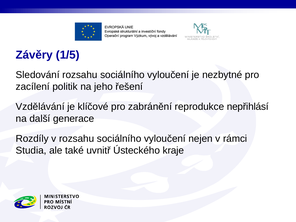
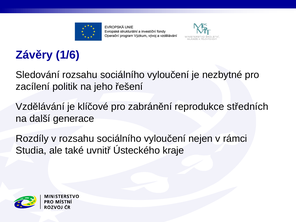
1/5: 1/5 -> 1/6
nepřihlásí: nepřihlásí -> středních
